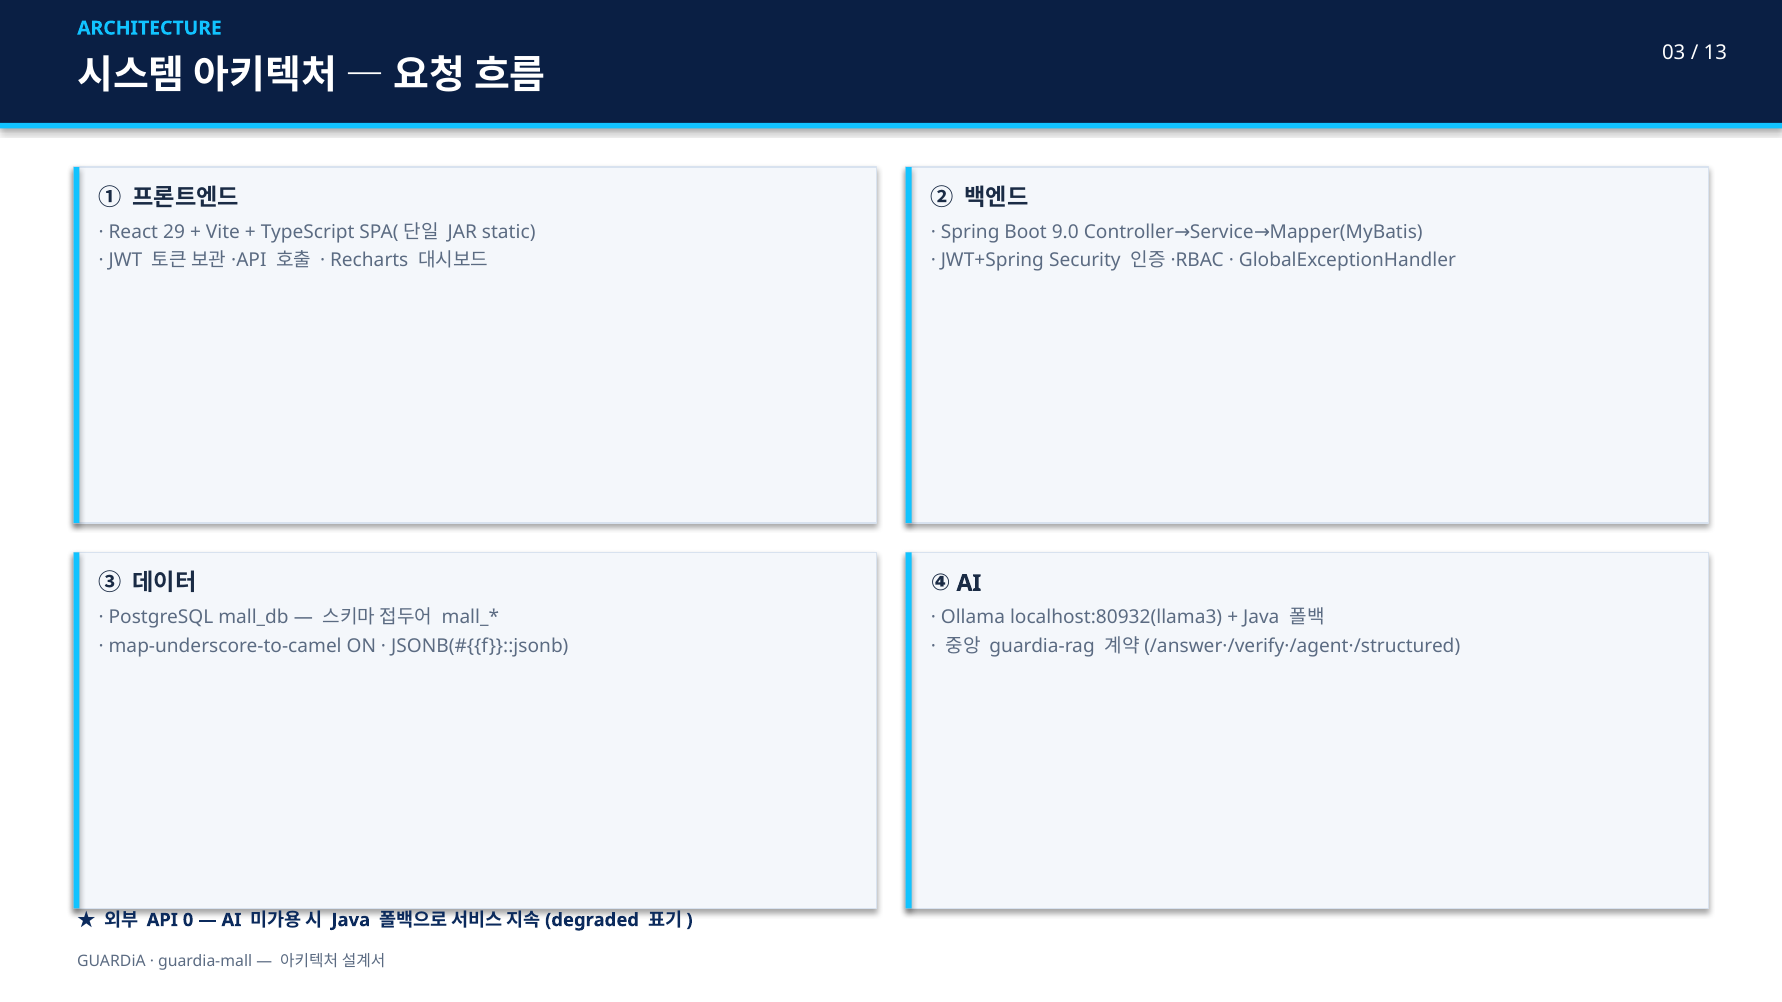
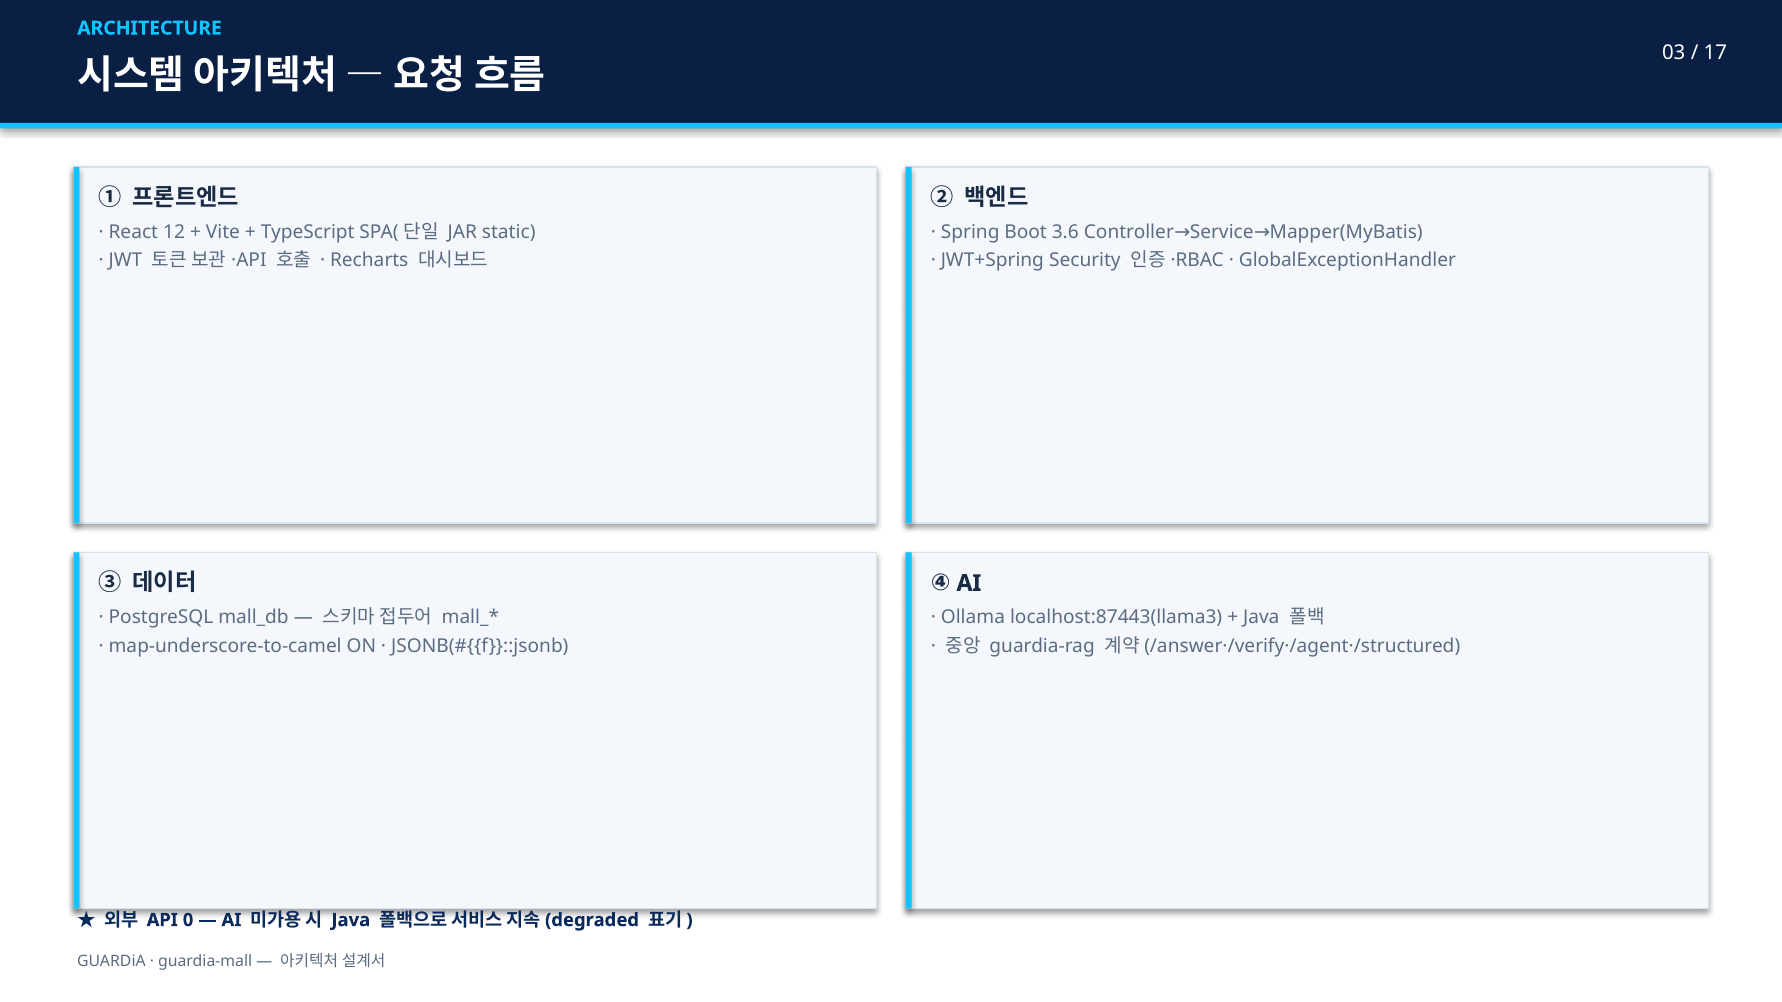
13: 13 -> 17
29: 29 -> 12
9.0: 9.0 -> 3.6
localhost:80932(llama3: localhost:80932(llama3 -> localhost:87443(llama3
